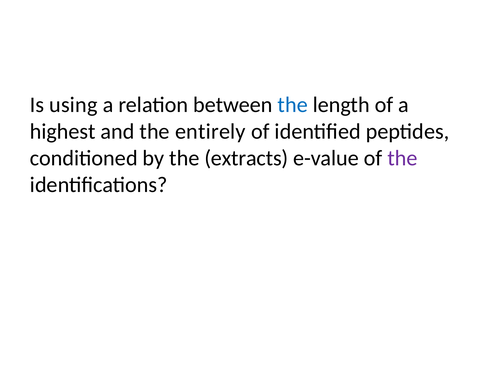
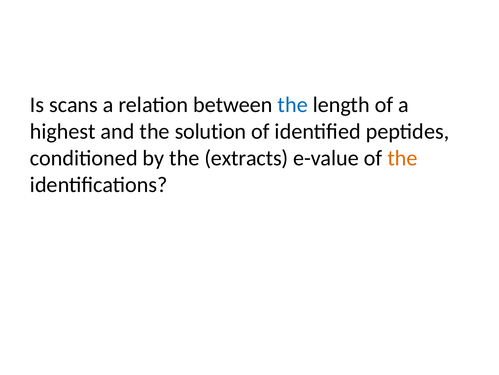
using: using -> scans
entirely: entirely -> solution
the at (402, 158) colour: purple -> orange
